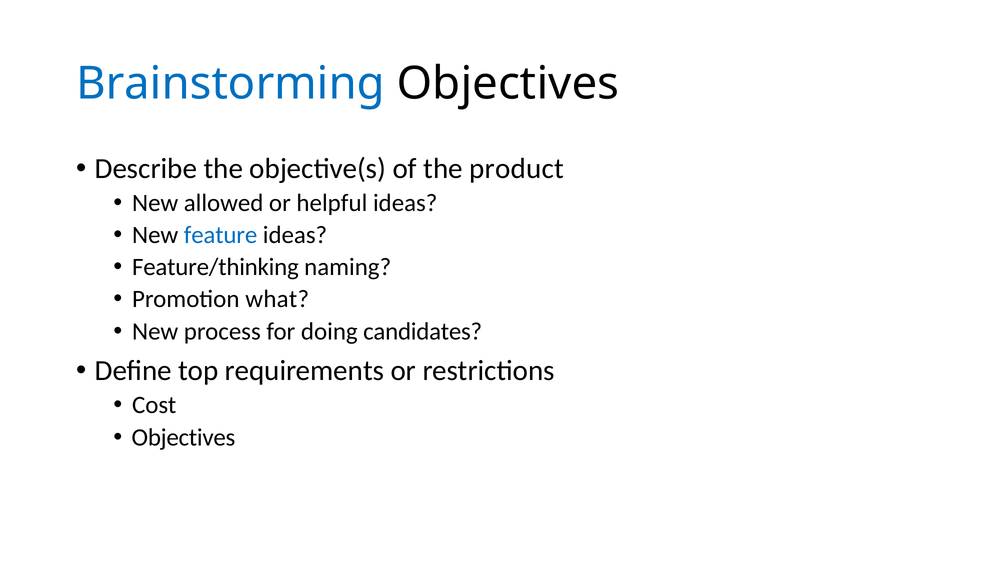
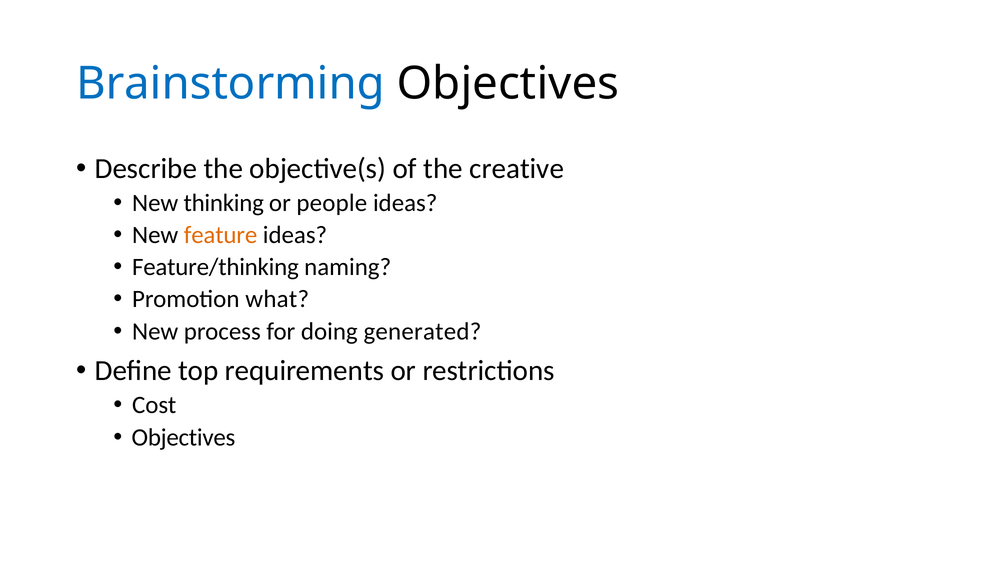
product: product -> creative
allowed: allowed -> thinking
helpful: helpful -> people
feature colour: blue -> orange
candidates: candidates -> generated
